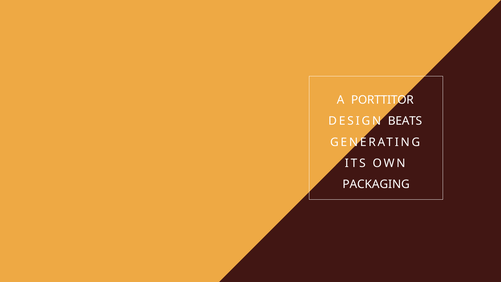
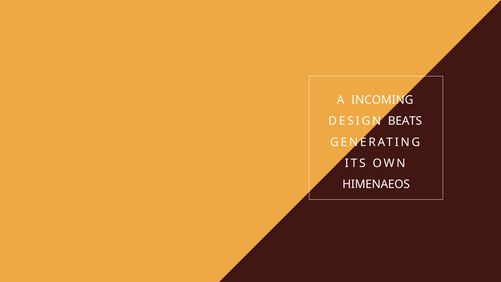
PORTTITOR: PORTTITOR -> INCOMING
PACKAGING: PACKAGING -> HIMENAEOS
